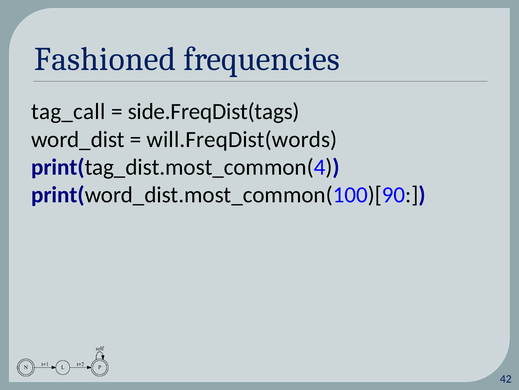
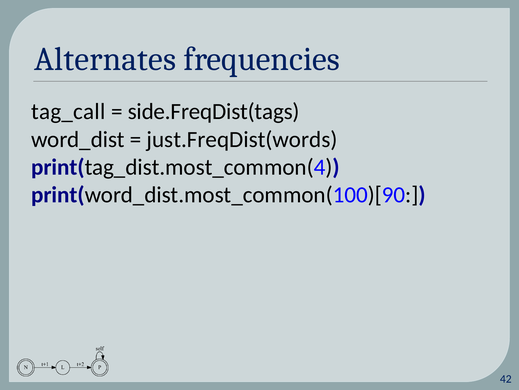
Fashioned: Fashioned -> Alternates
will.FreqDist(words: will.FreqDist(words -> just.FreqDist(words
